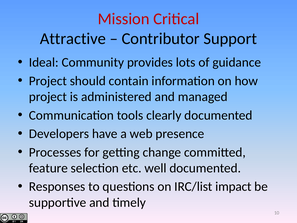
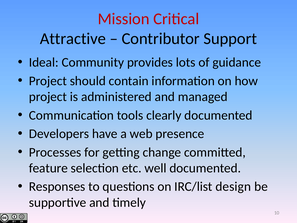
impact: impact -> design
